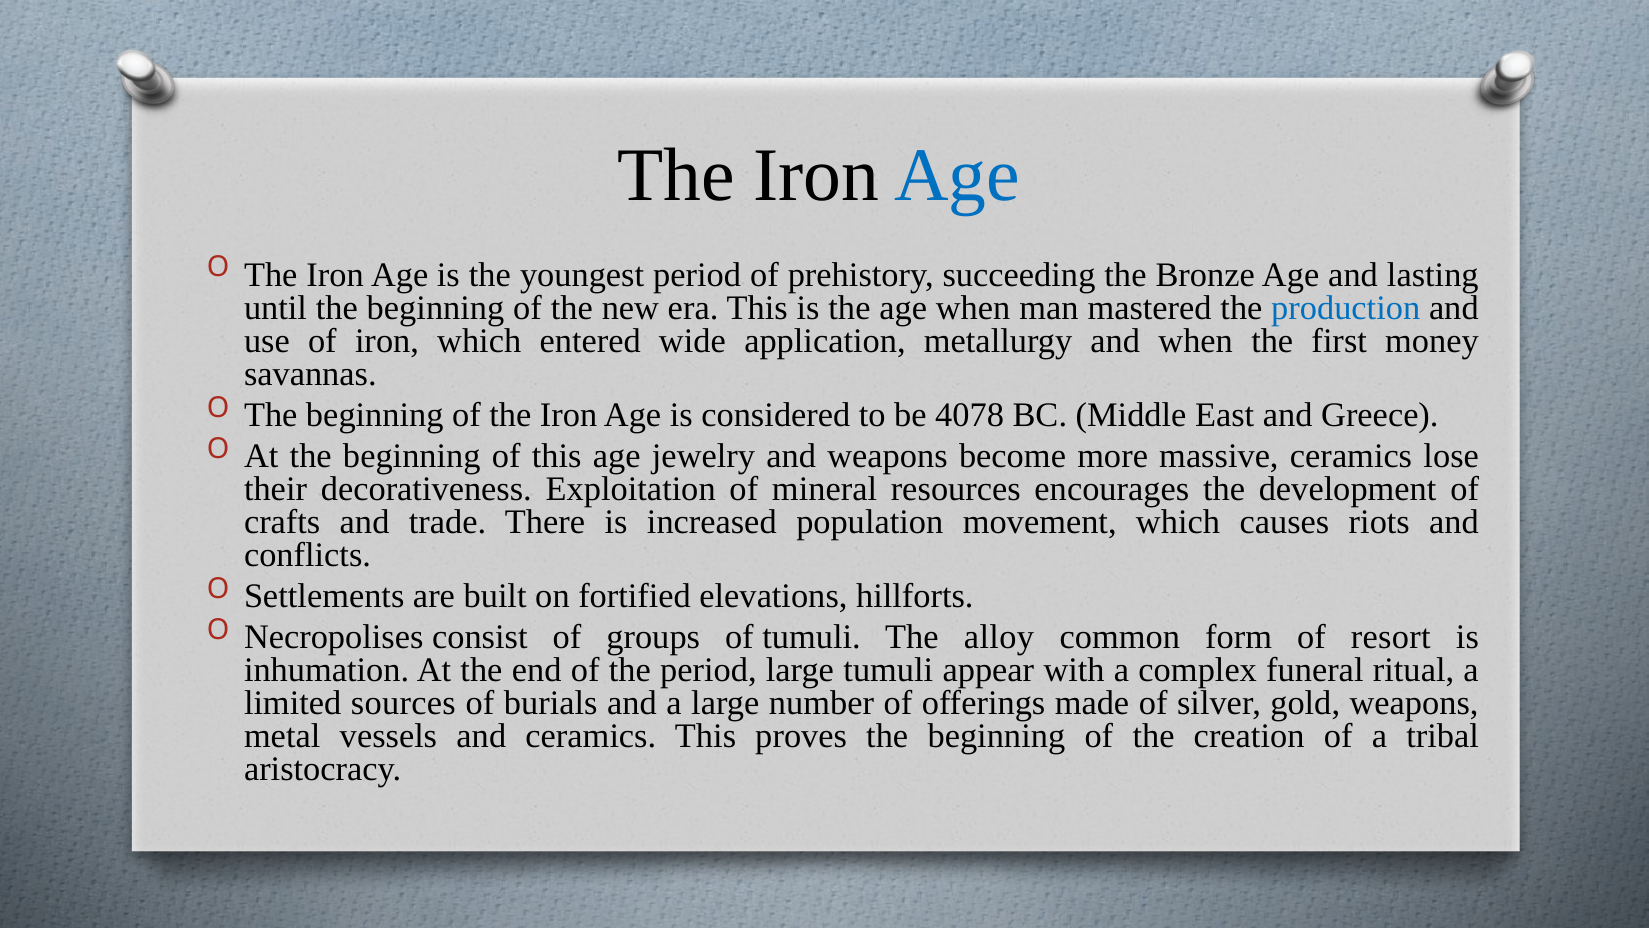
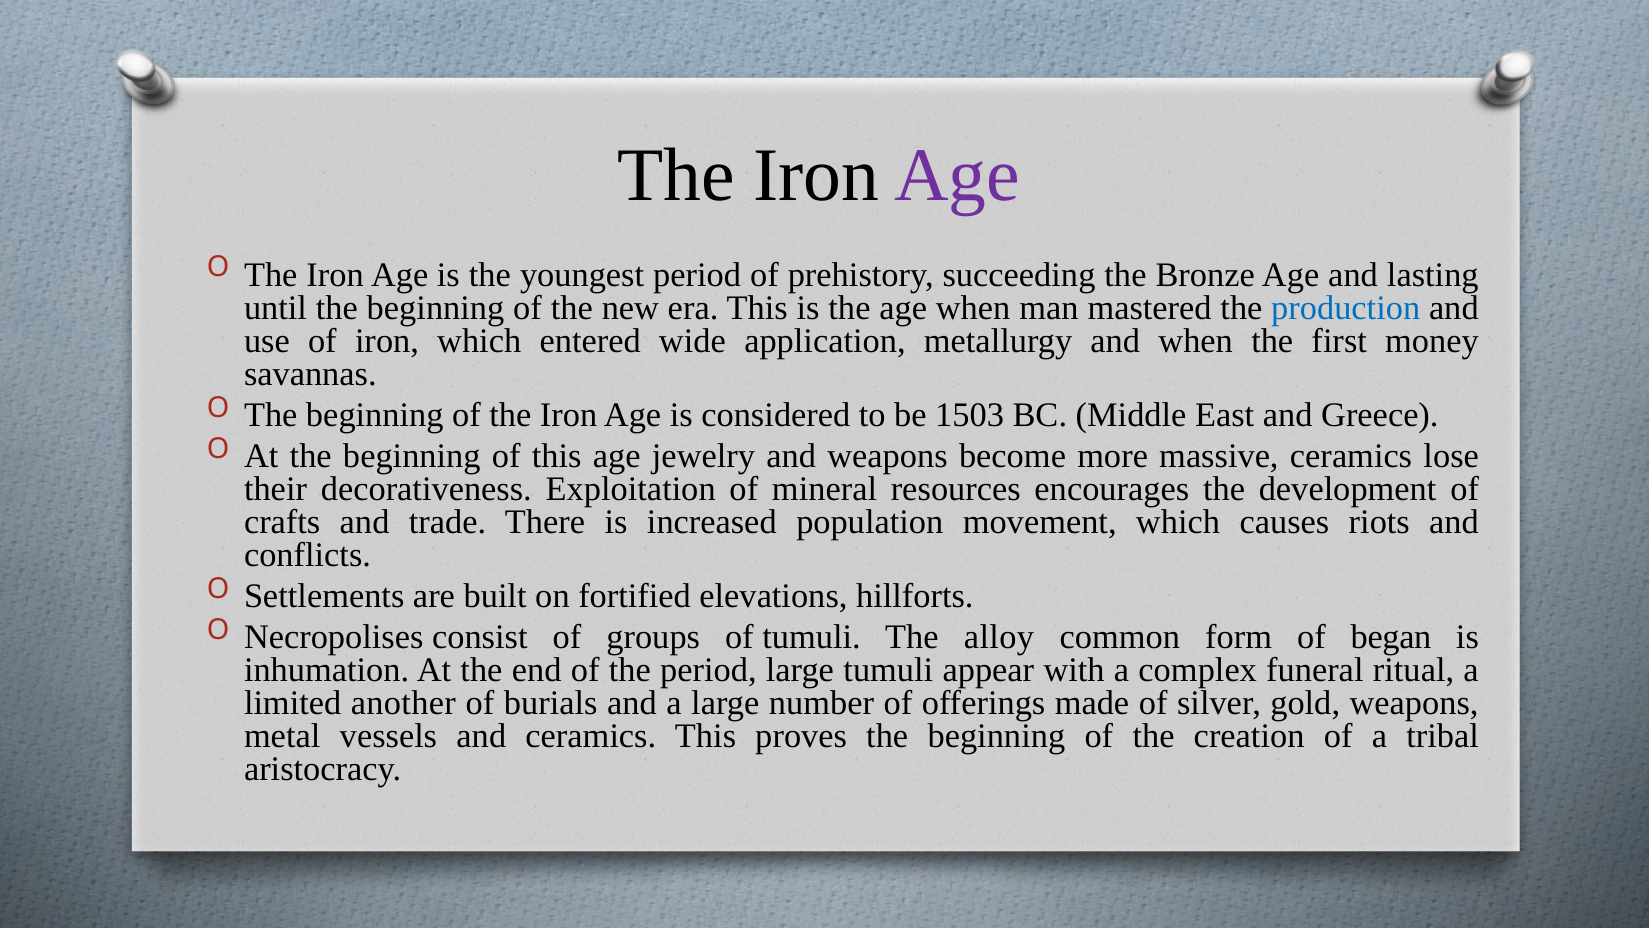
Age at (957, 176) colour: blue -> purple
4078: 4078 -> 1503
resort: resort -> began
sources: sources -> another
